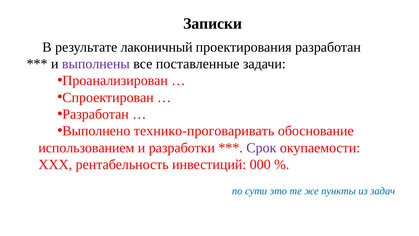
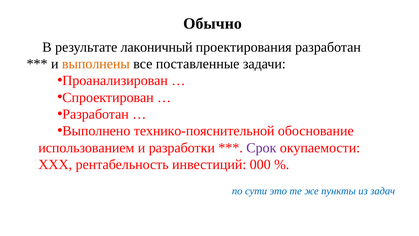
Записки: Записки -> Обычно
выполнены colour: purple -> orange
технико-проговаривать: технико-проговаривать -> технико-пояснительной
